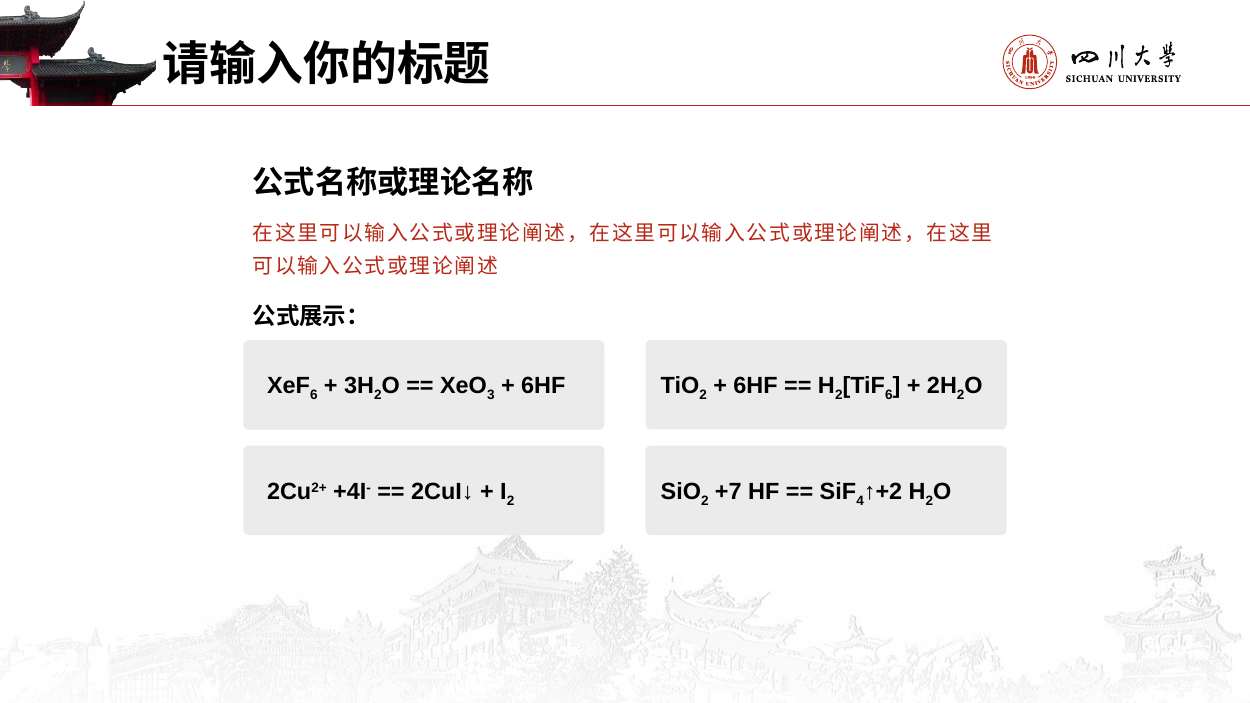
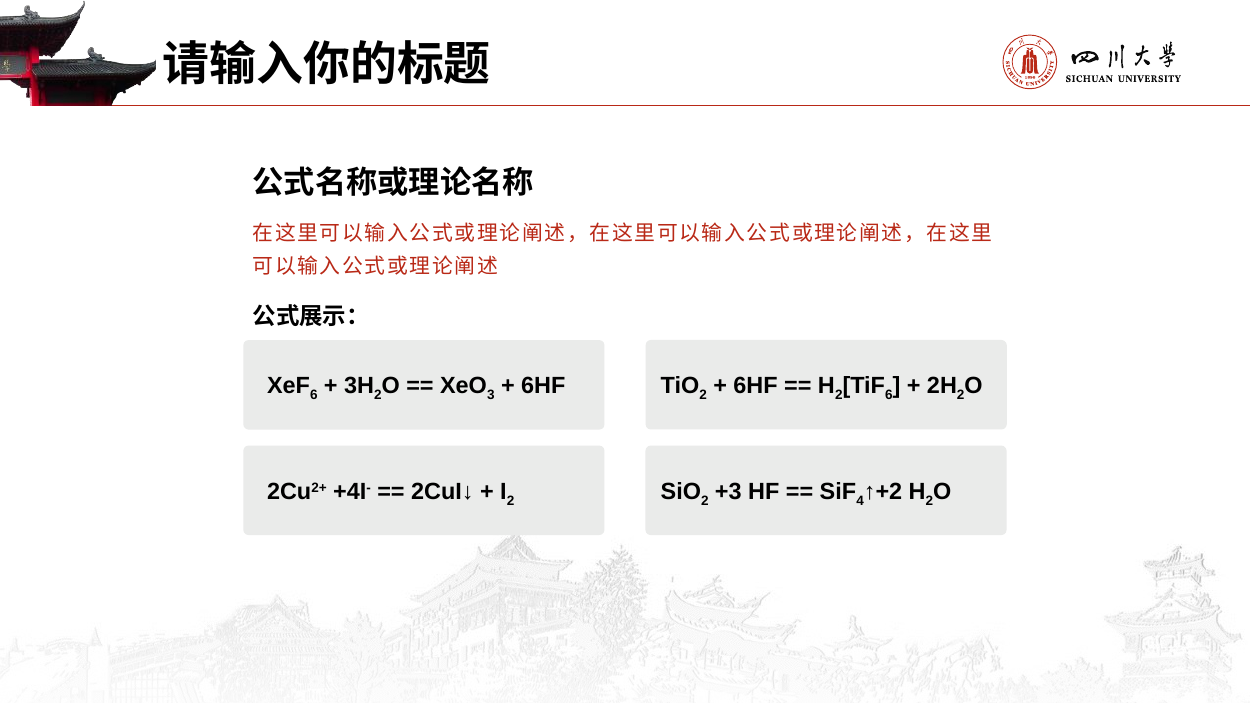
+7: +7 -> +3
